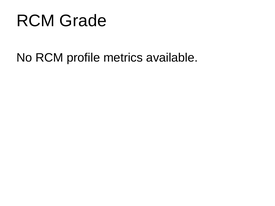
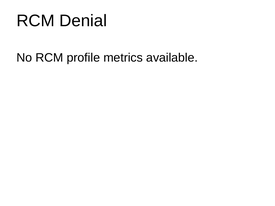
Grade: Grade -> Denial
